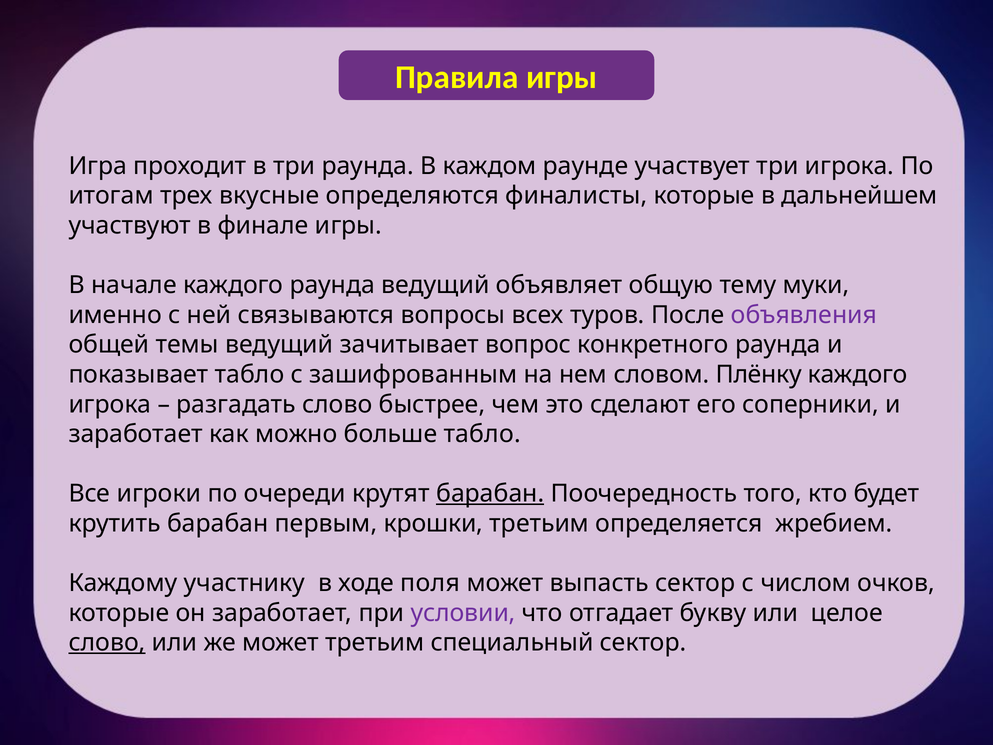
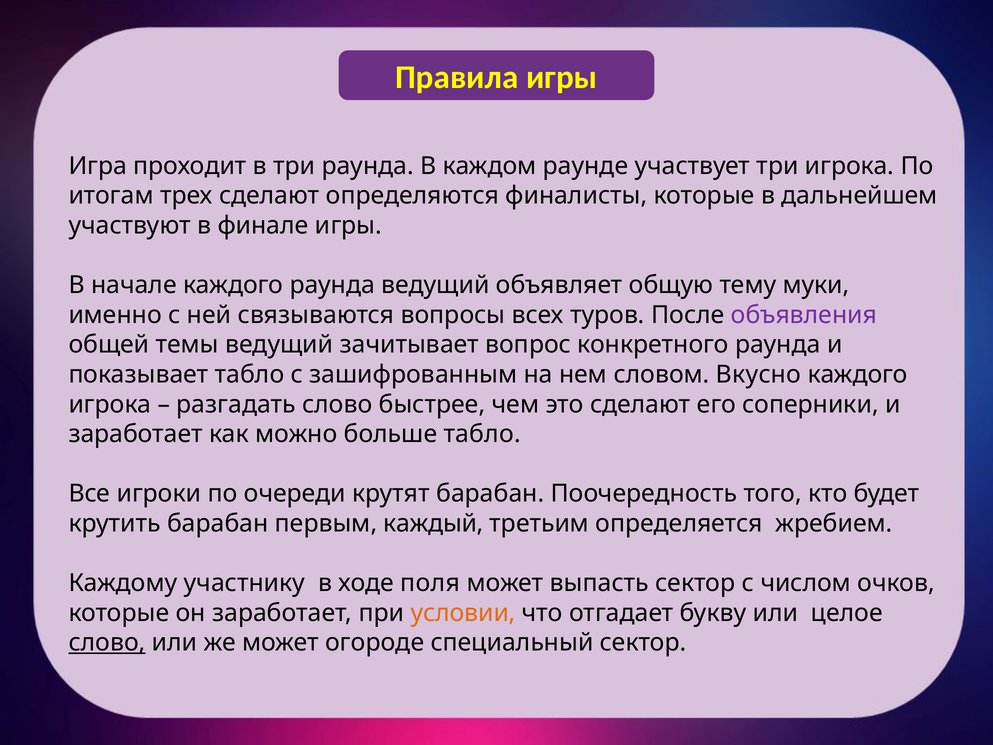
трех вкусные: вкусные -> сделают
Плёнку: Плёнку -> Вкусно
барабан at (490, 494) underline: present -> none
крошки: крошки -> каждый
условии colour: purple -> orange
может третьим: третьим -> огороде
